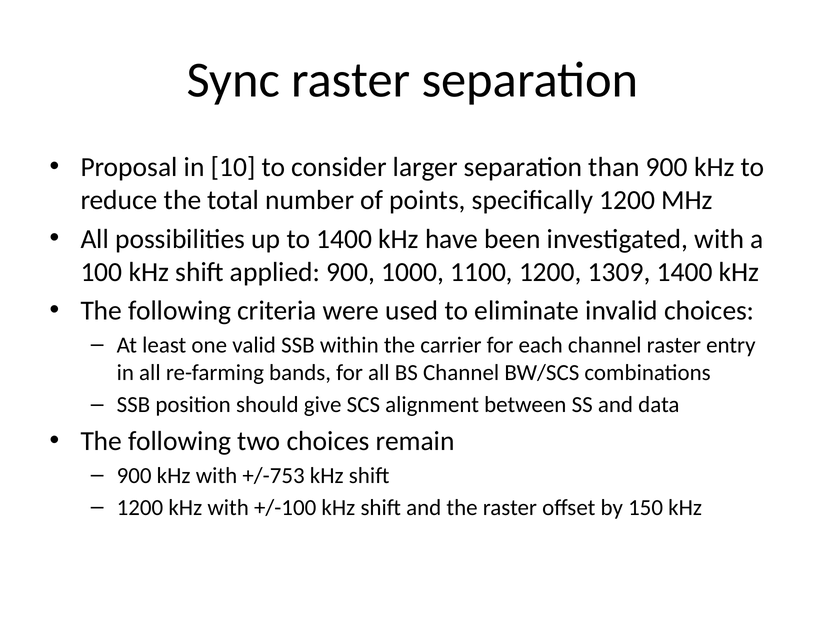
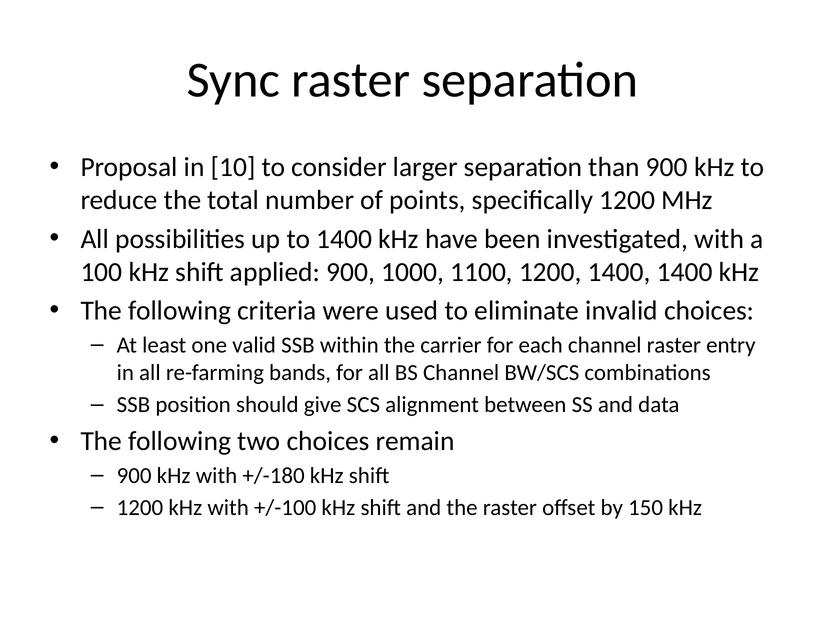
1200 1309: 1309 -> 1400
+/-753: +/-753 -> +/-180
